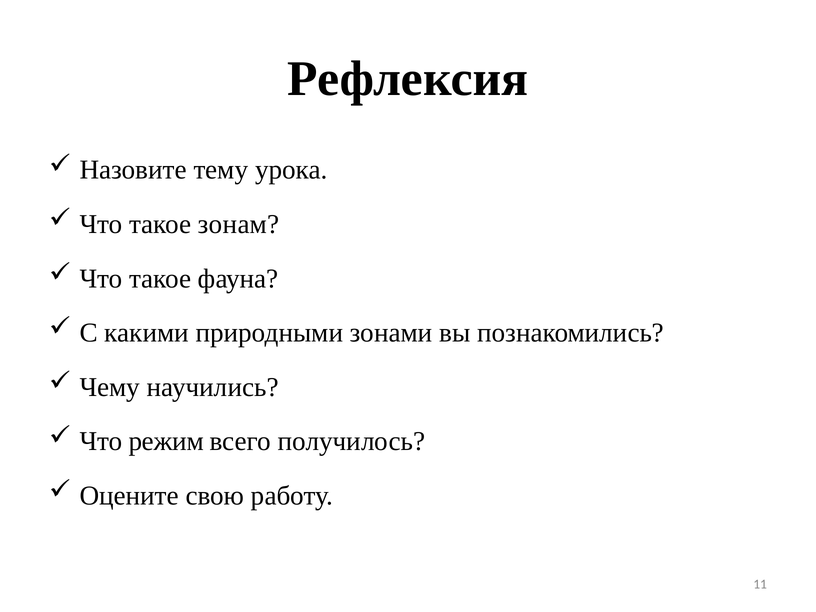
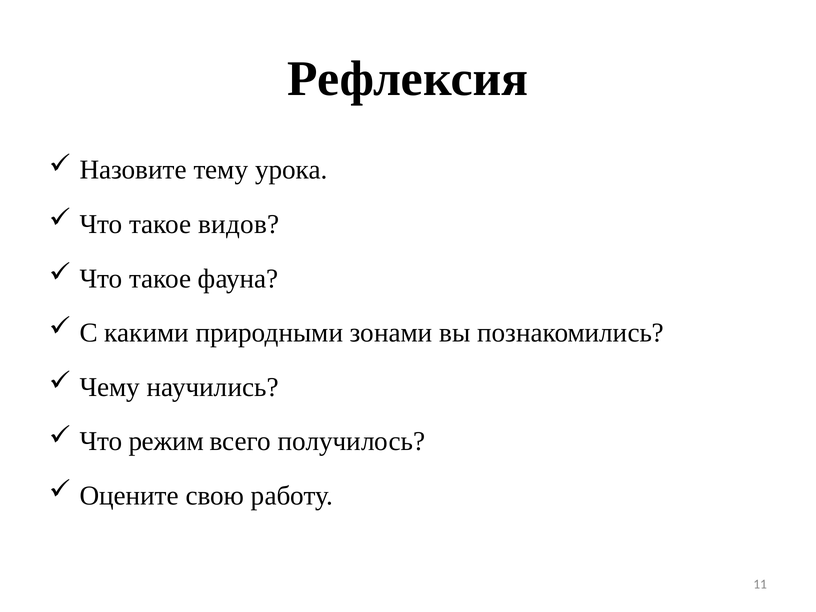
зонам: зонам -> видов
